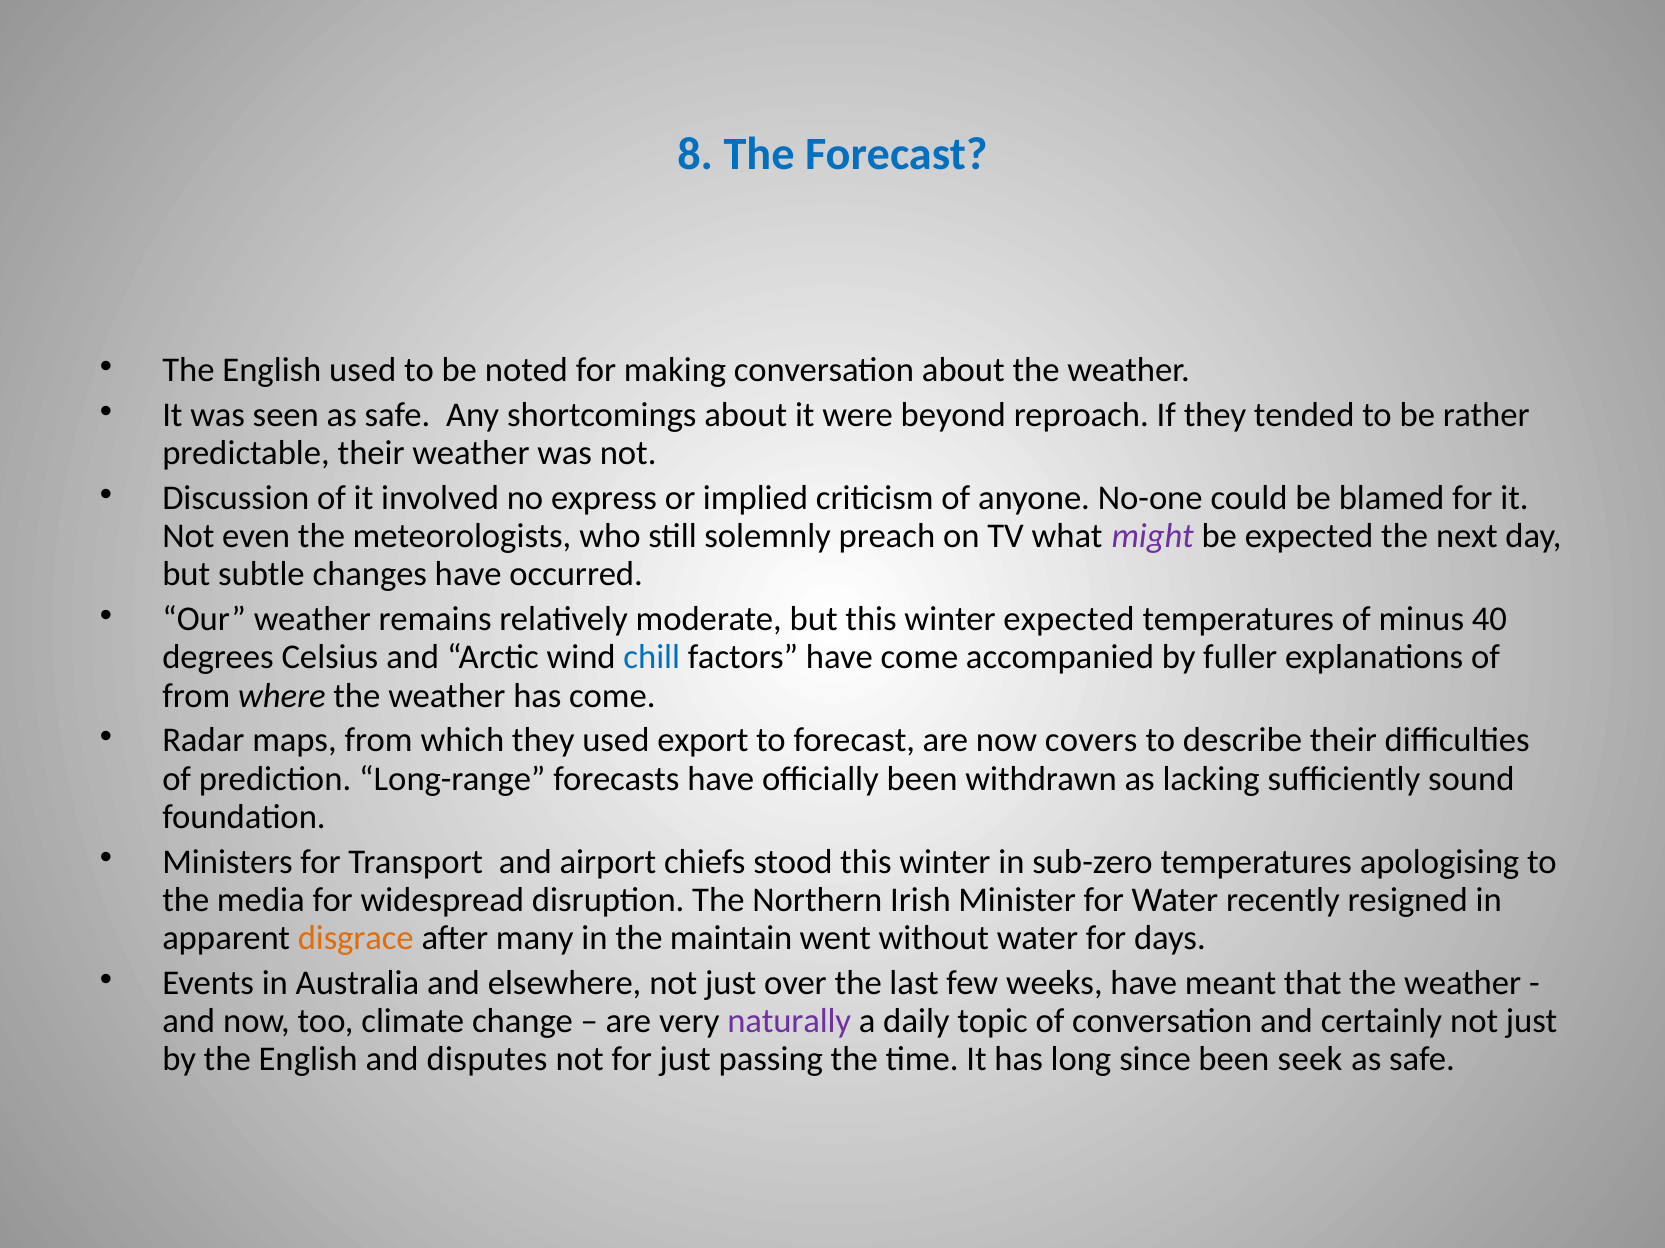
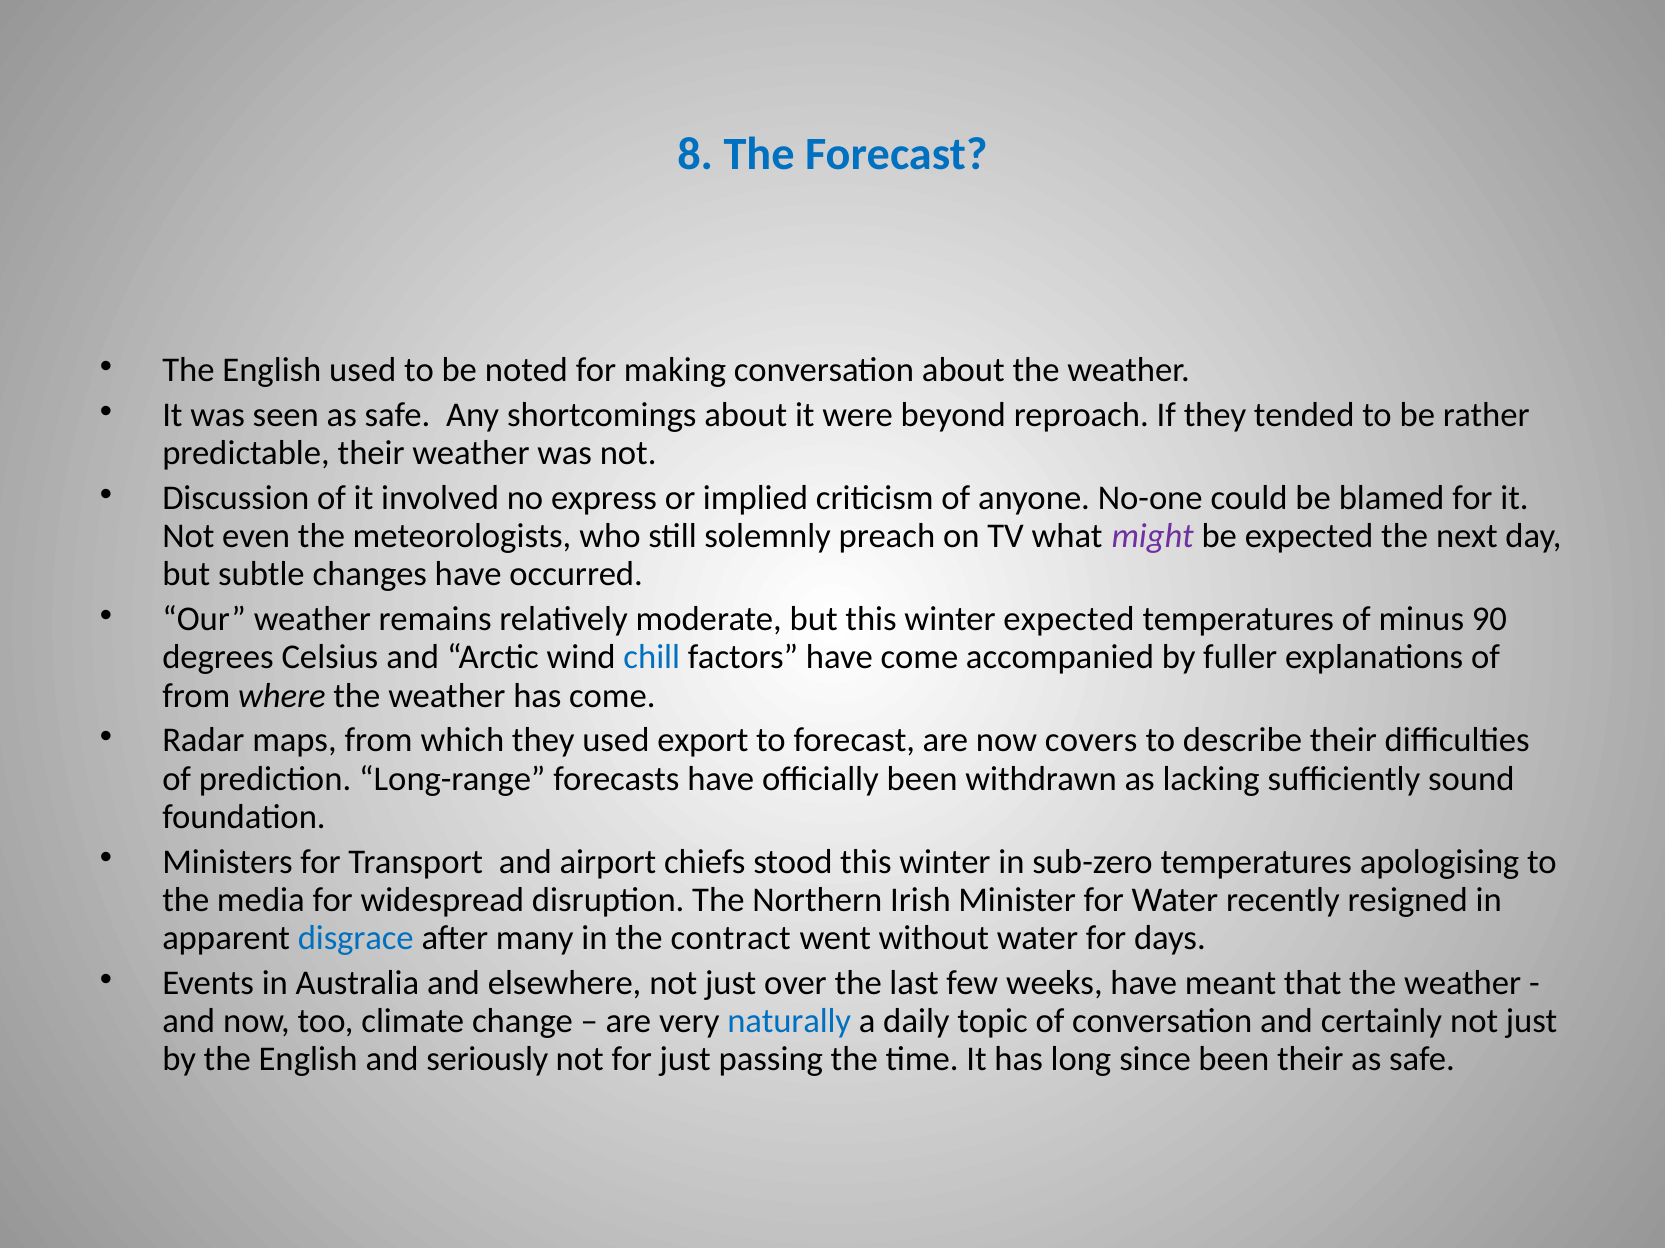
40: 40 -> 90
disgrace colour: orange -> blue
maintain: maintain -> contract
naturally colour: purple -> blue
disputes: disputes -> seriously
been seek: seek -> their
